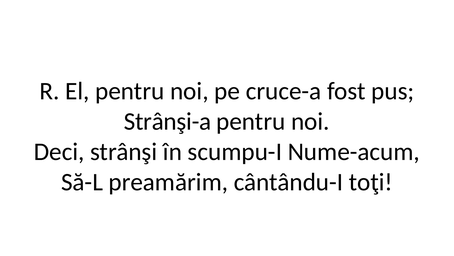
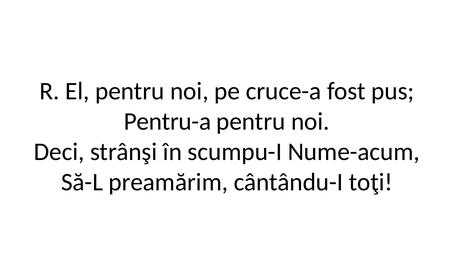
Strânşi-a: Strânşi-a -> Pentru-a
